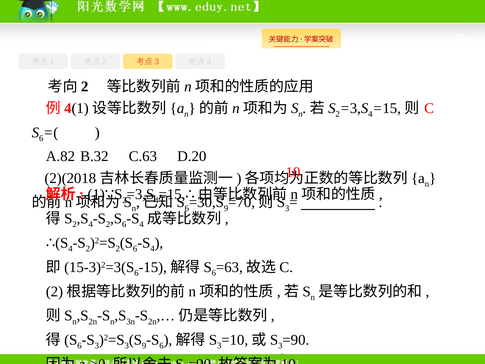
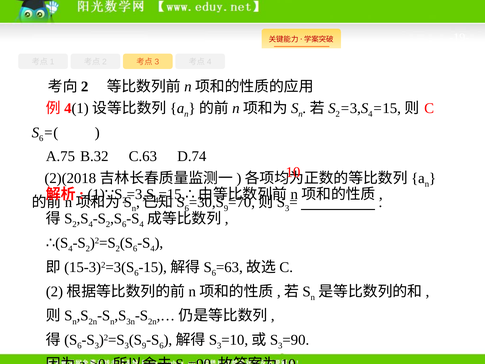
A.82: A.82 -> A.75
D.20: D.20 -> D.74
